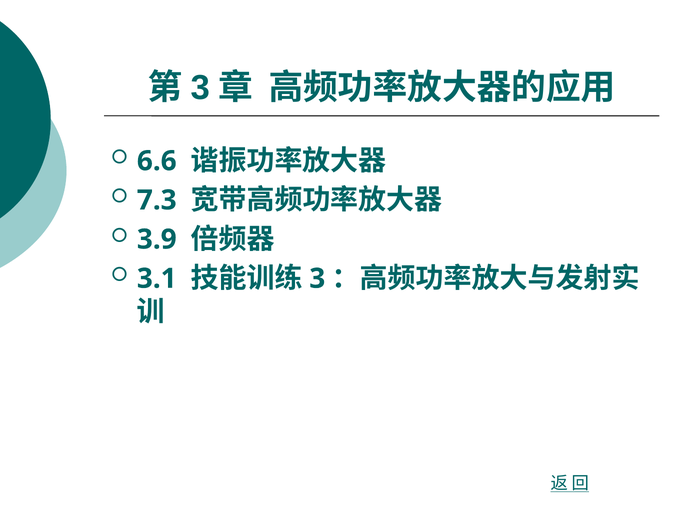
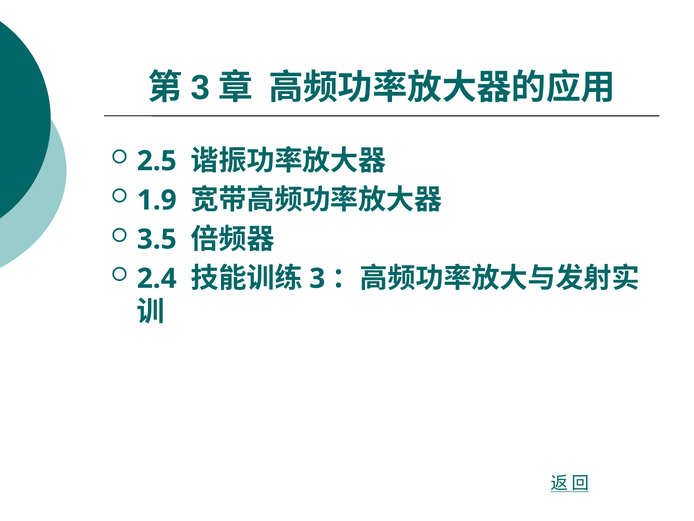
6.6: 6.6 -> 2.5
7.3: 7.3 -> 1.9
3.9: 3.9 -> 3.5
3.1: 3.1 -> 2.4
